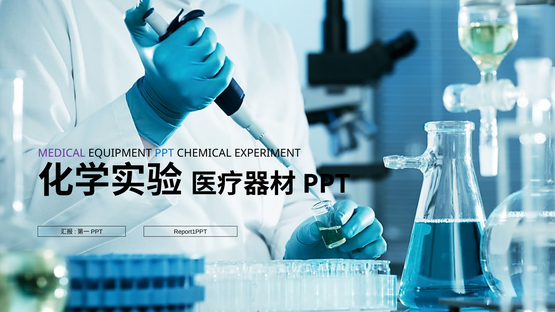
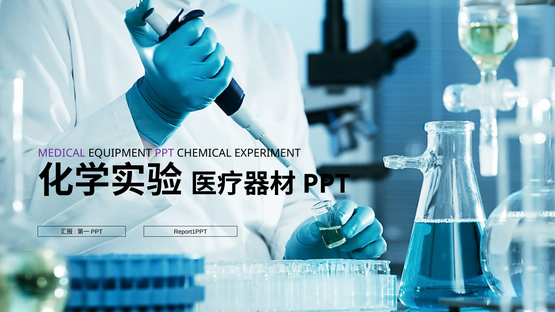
PPT at (164, 153) colour: blue -> purple
